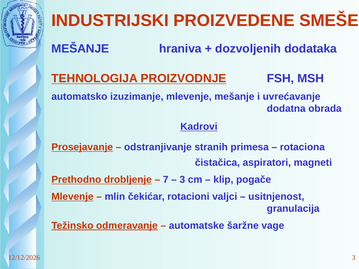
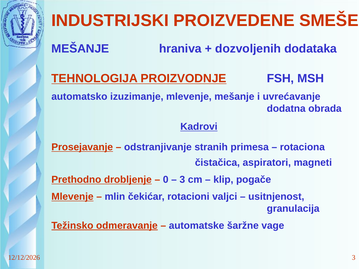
7: 7 -> 0
